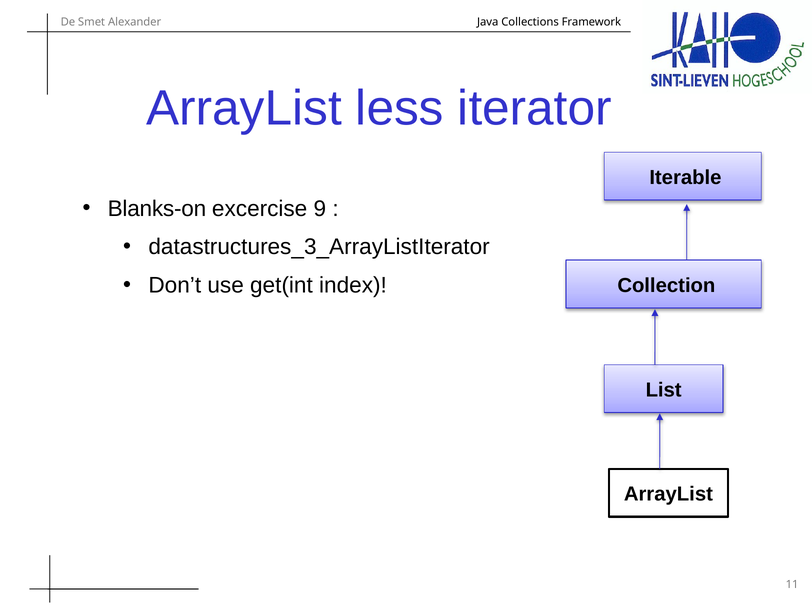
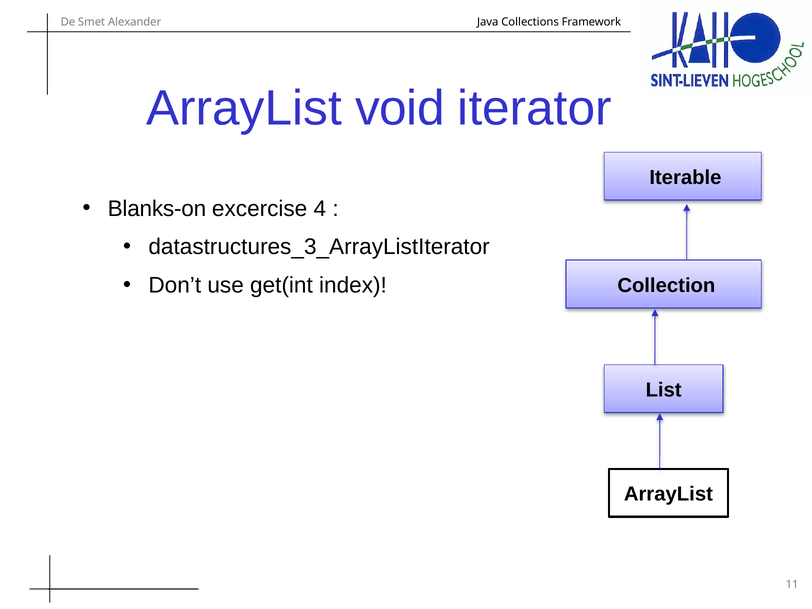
less: less -> void
9: 9 -> 4
